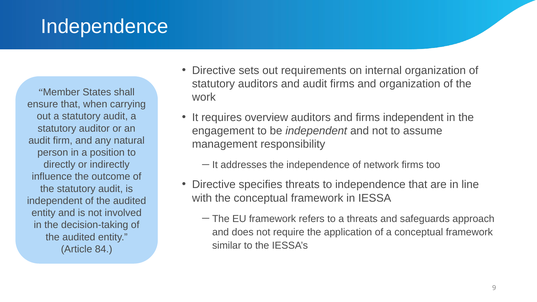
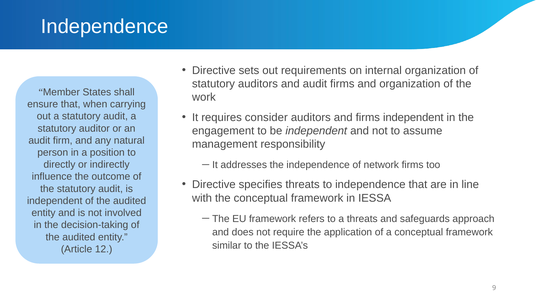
overview: overview -> consider
84: 84 -> 12
